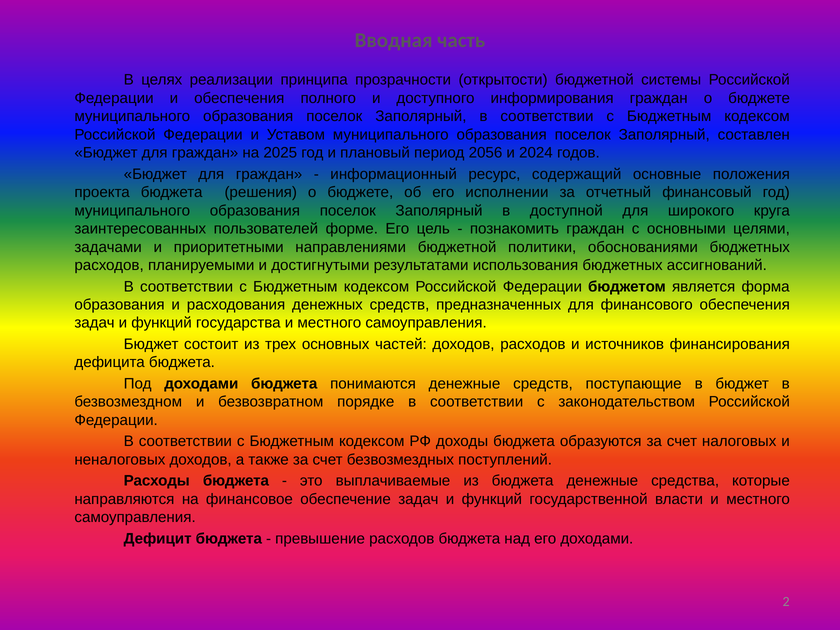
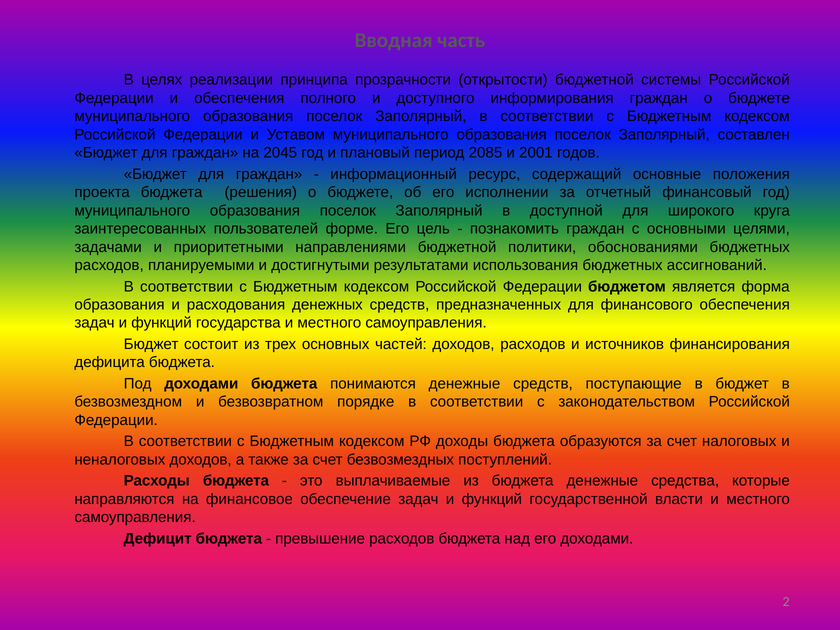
2025: 2025 -> 2045
2056: 2056 -> 2085
2024: 2024 -> 2001
